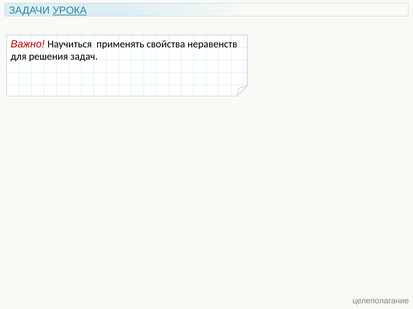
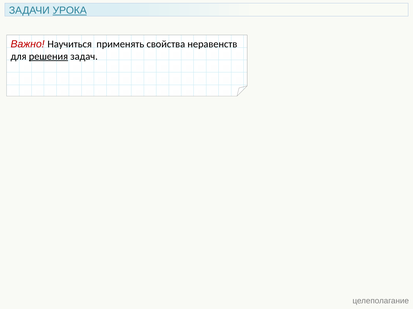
решения underline: none -> present
